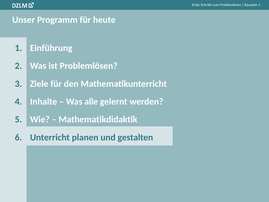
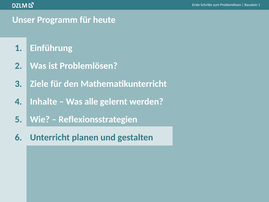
Mathematikdidaktik: Mathematikdidaktik -> Reflexionsstrategien
